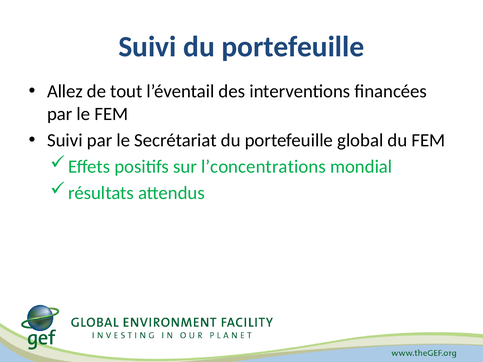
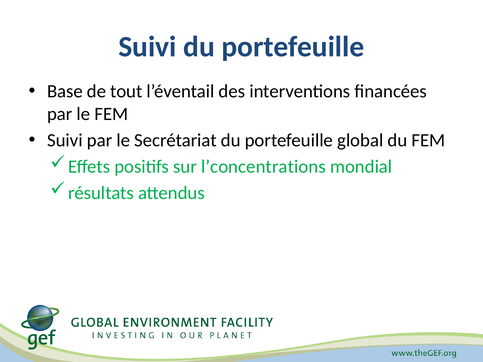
Allez: Allez -> Base
